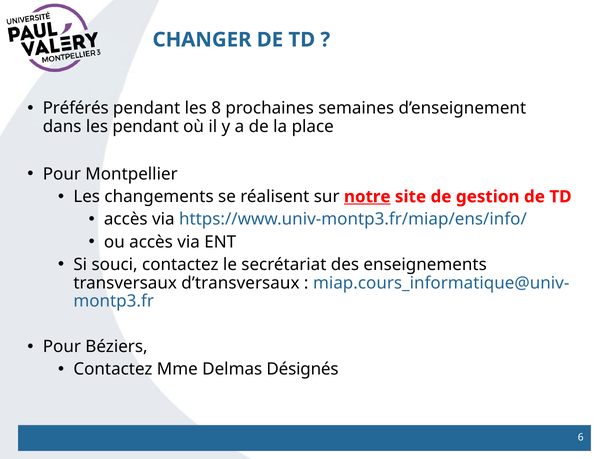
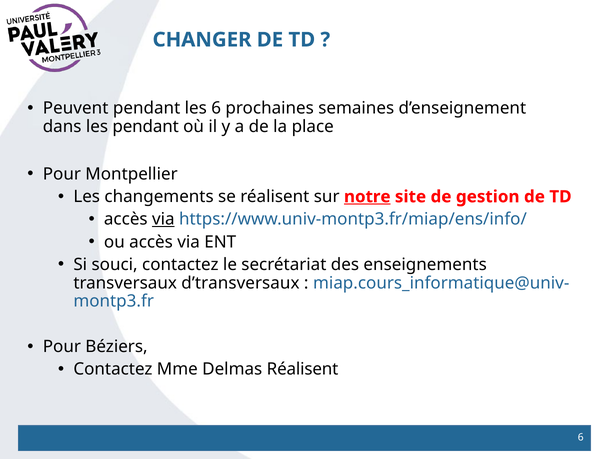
Préférés: Préférés -> Peuvent
les 8: 8 -> 6
via at (163, 219) underline: none -> present
Delmas Désignés: Désignés -> Réalisent
